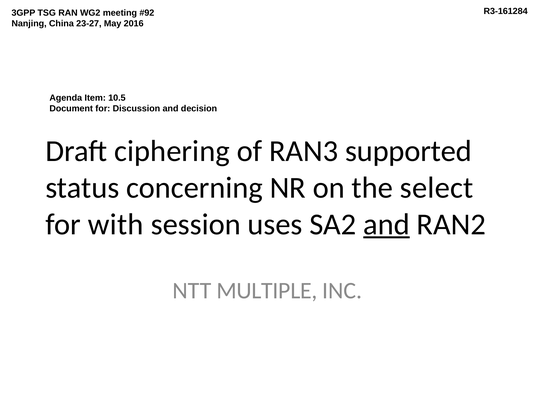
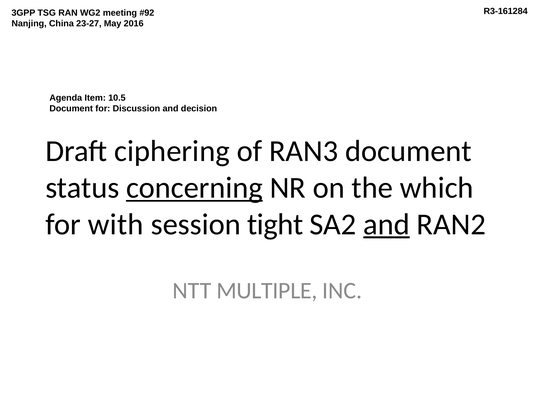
RAN3 supported: supported -> document
concerning underline: none -> present
select: select -> which
uses: uses -> tight
